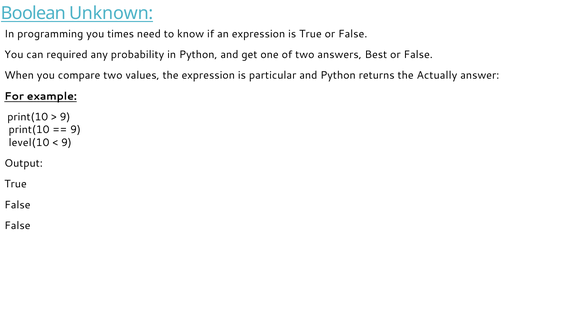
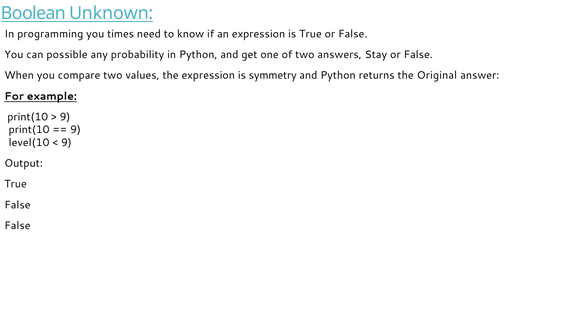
required: required -> possible
Best: Best -> Stay
particular: particular -> symmetry
Actually: Actually -> Original
